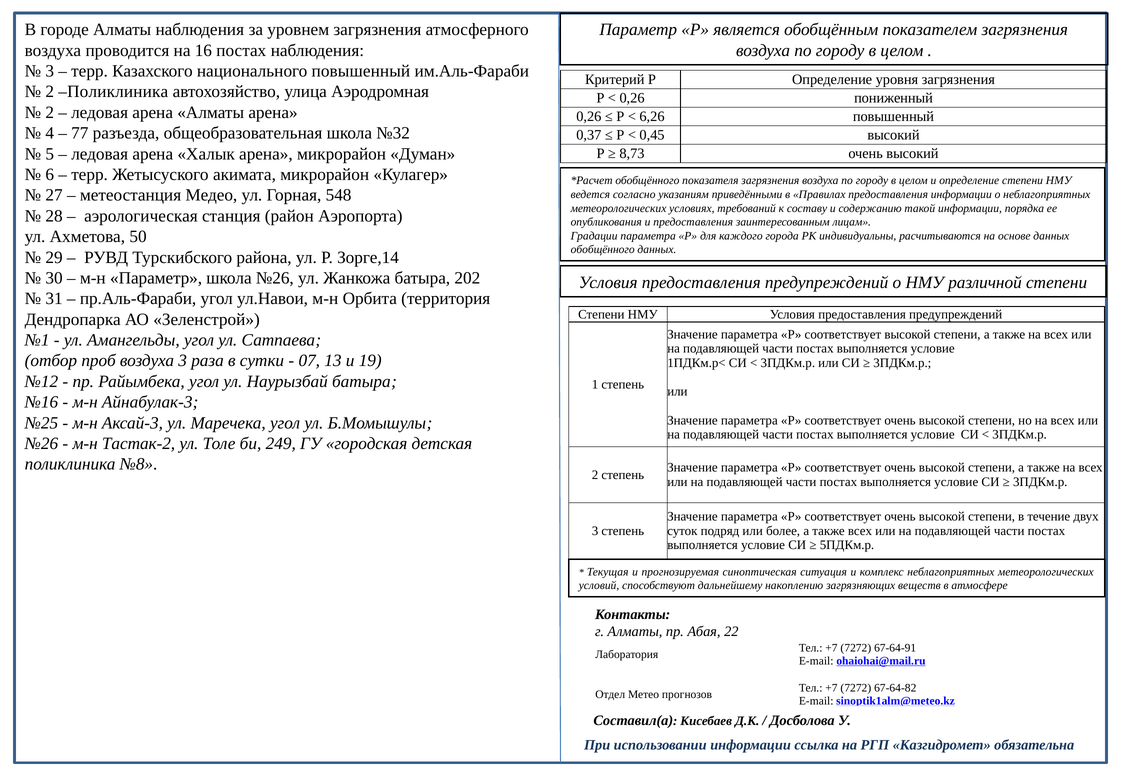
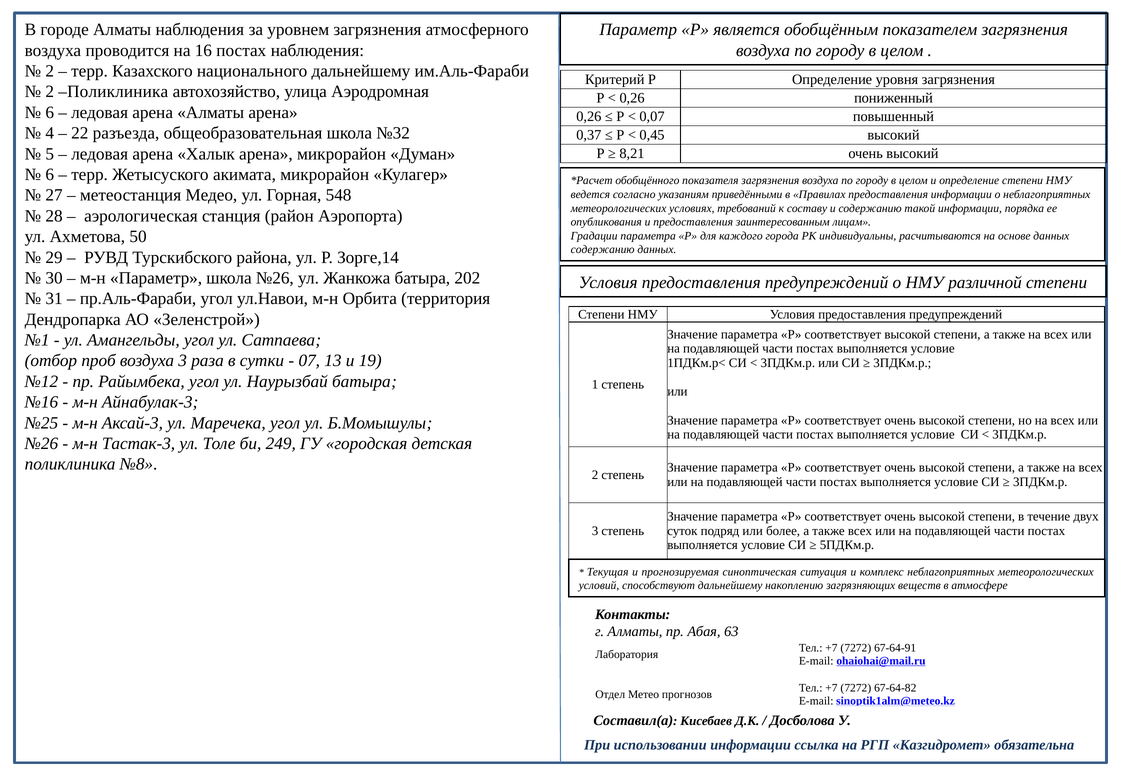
3 at (50, 71): 3 -> 2
национального повышенный: повышенный -> дальнейшему
2 at (50, 112): 2 -> 6
6,26: 6,26 -> 0,07
77: 77 -> 22
8,73: 8,73 -> 8,21
обобщённого at (603, 250): обобщённого -> содержанию
Тастак-2: Тастак-2 -> Тастак-3
22: 22 -> 63
